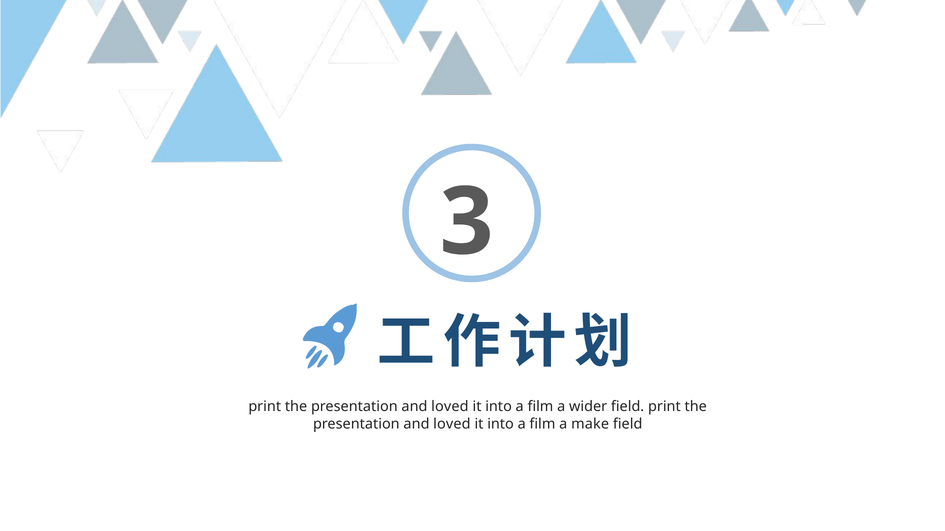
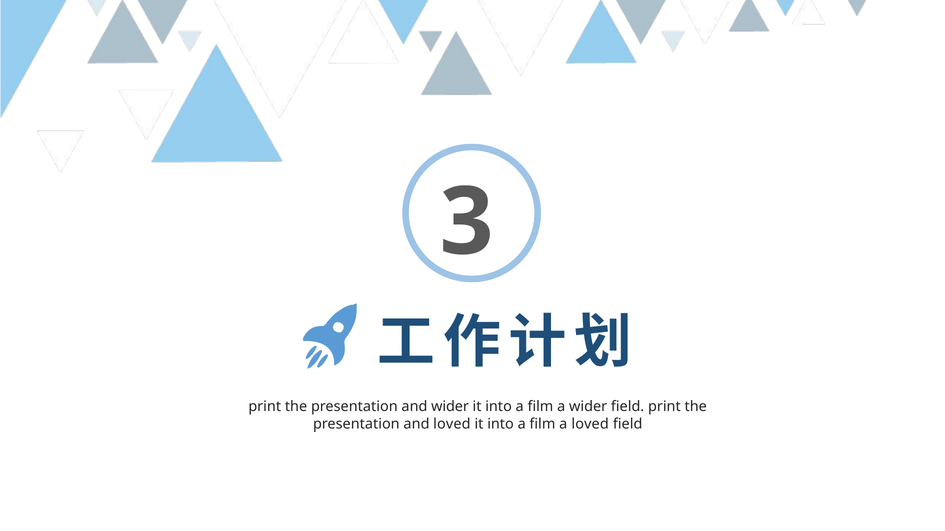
loved at (450, 407): loved -> wider
a make: make -> loved
